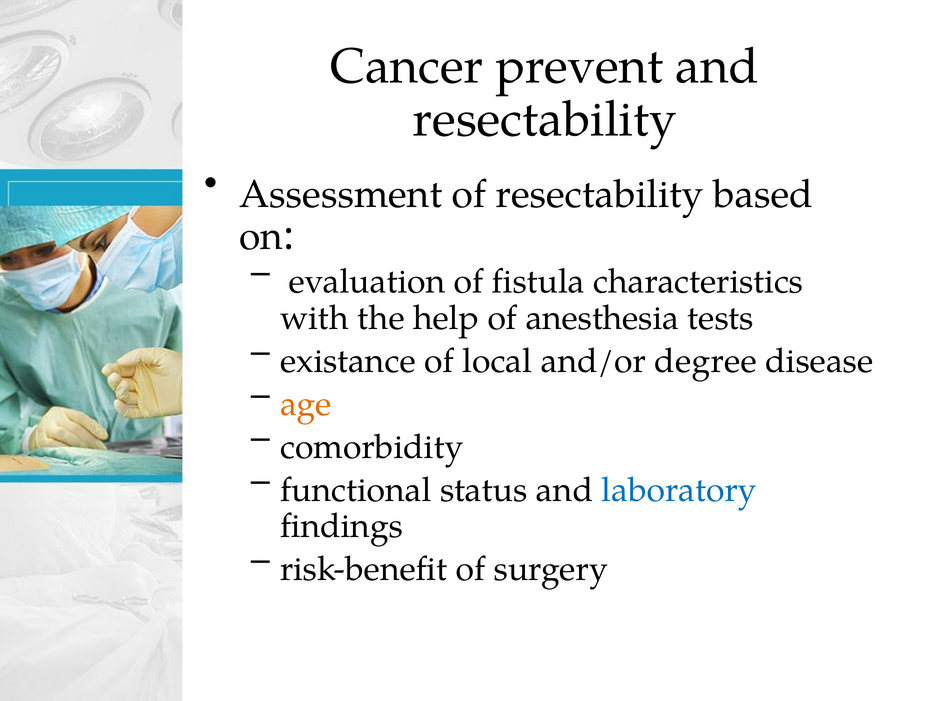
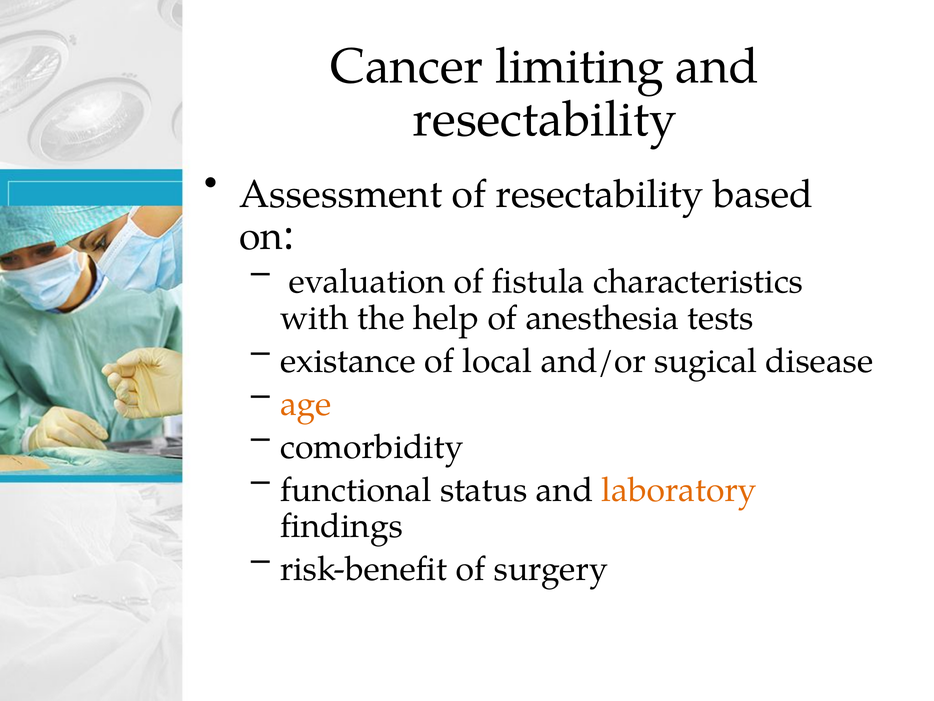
prevent: prevent -> limiting
degree: degree -> sugical
laboratory colour: blue -> orange
